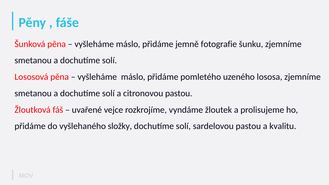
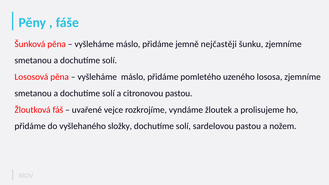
fotografie: fotografie -> nejčastěji
kvalitu: kvalitu -> nožem
